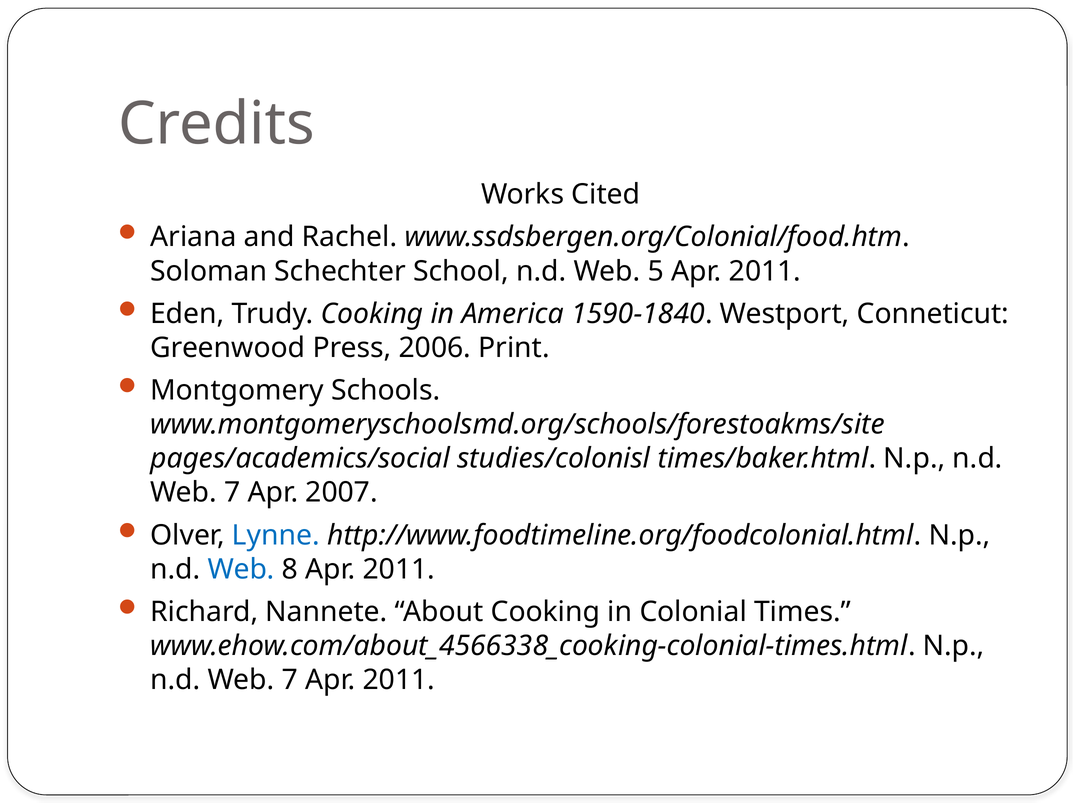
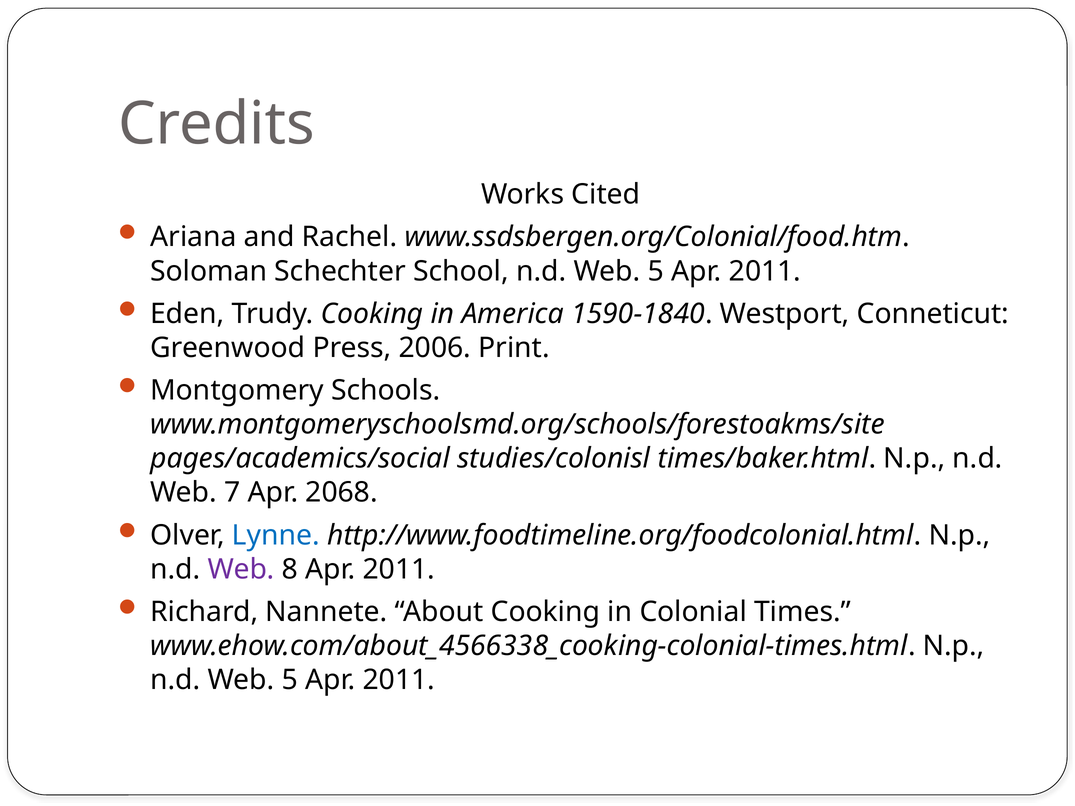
2007: 2007 -> 2068
Web at (241, 569) colour: blue -> purple
7 at (290, 680): 7 -> 5
